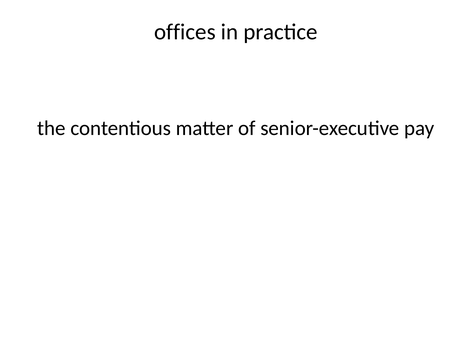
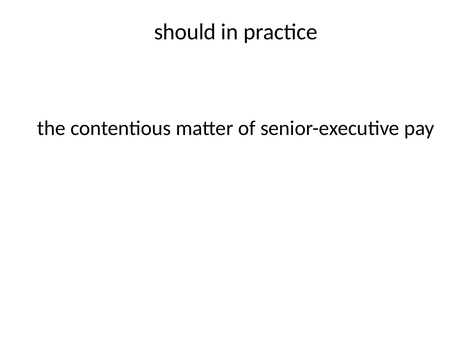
offices: offices -> should
